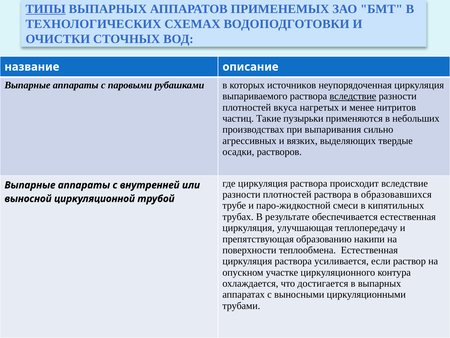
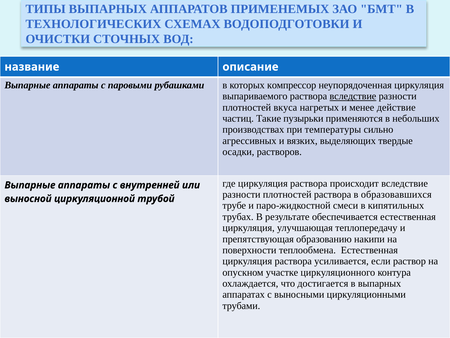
ТИПЫ underline: present -> none
источников: источников -> компрессор
нитритов: нитритов -> действие
выпаривания: выпаривания -> температуры
